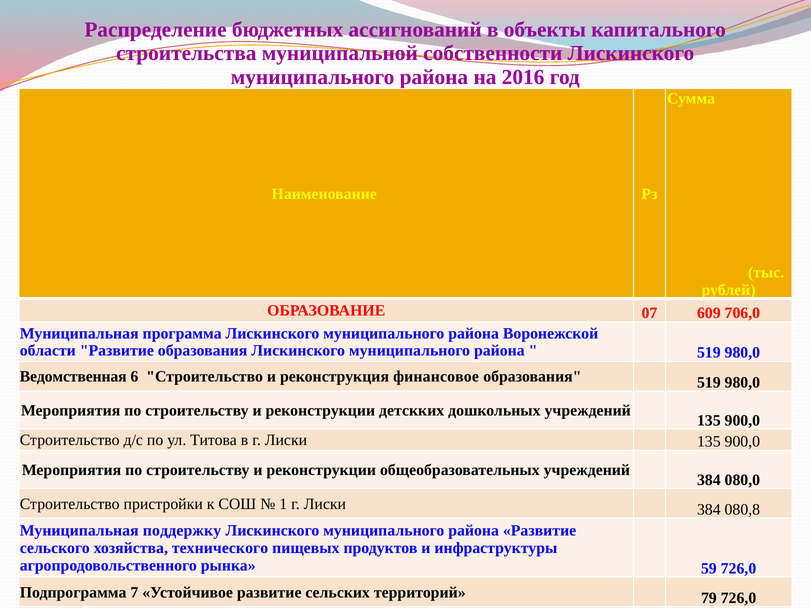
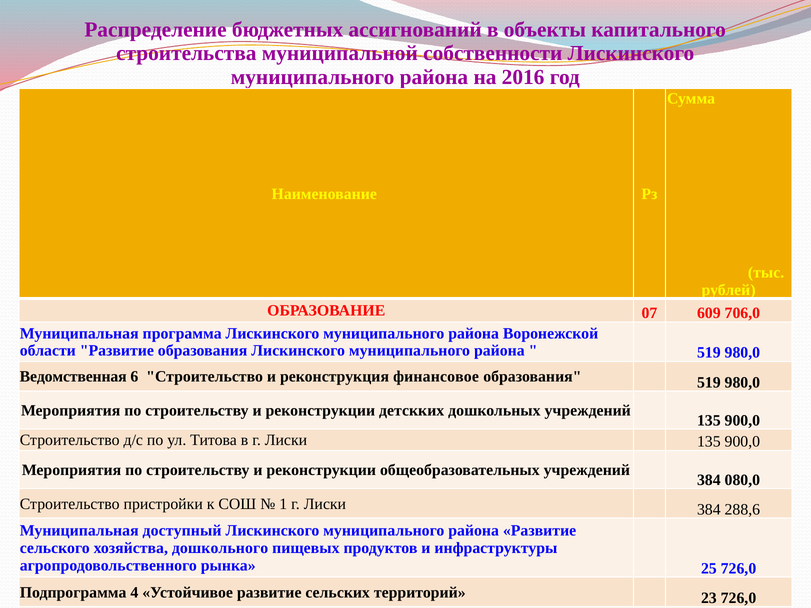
080,8: 080,8 -> 288,6
поддержку: поддержку -> доступный
технического: технического -> дошкольного
59: 59 -> 25
7: 7 -> 4
79: 79 -> 23
